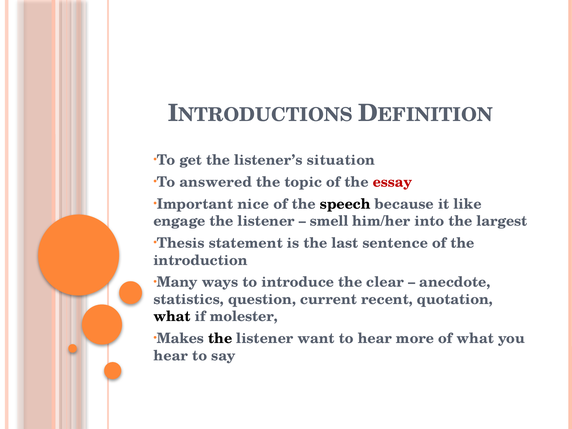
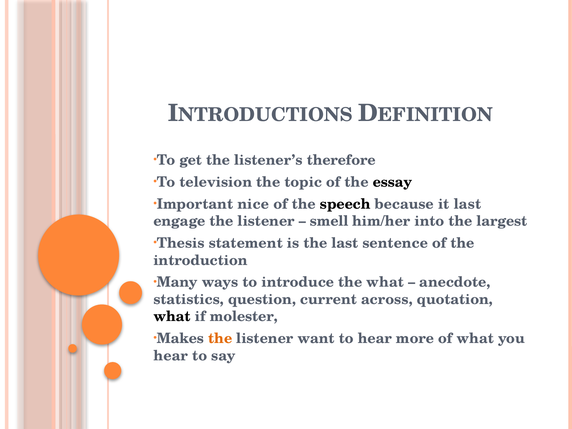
situation: situation -> therefore
answered: answered -> television
essay colour: red -> black
it like: like -> last
the clear: clear -> what
recent: recent -> across
the at (220, 338) colour: black -> orange
